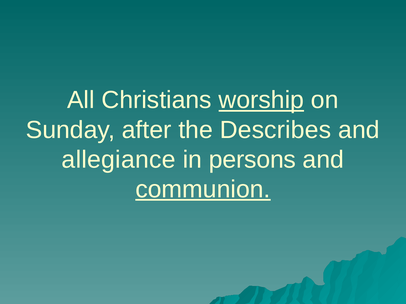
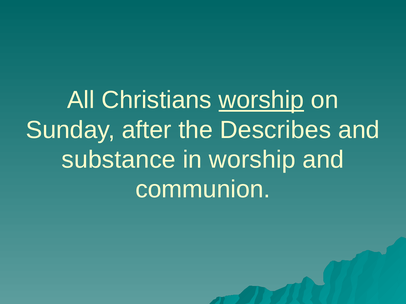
allegiance: allegiance -> substance
in persons: persons -> worship
communion underline: present -> none
